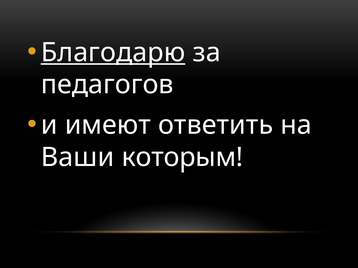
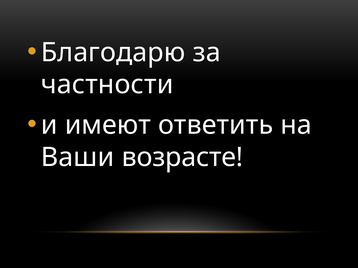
Благодарю underline: present -> none
педагогов: педагогов -> частности
которым: которым -> возрасте
